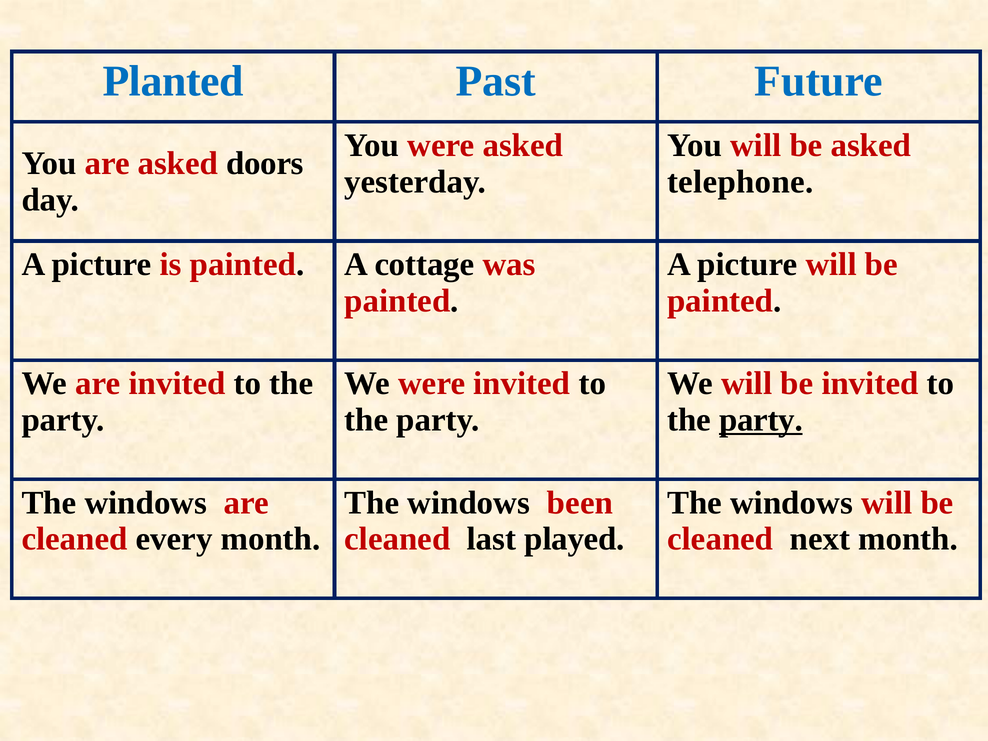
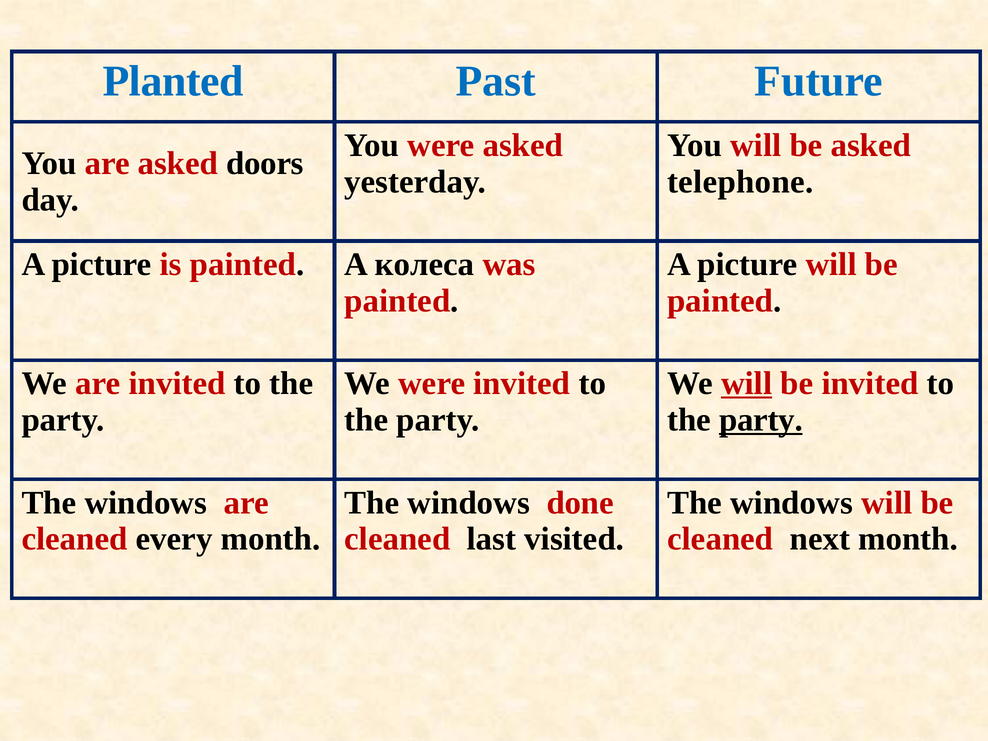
cottage: cottage -> колеса
will at (747, 384) underline: none -> present
been: been -> done
played: played -> visited
